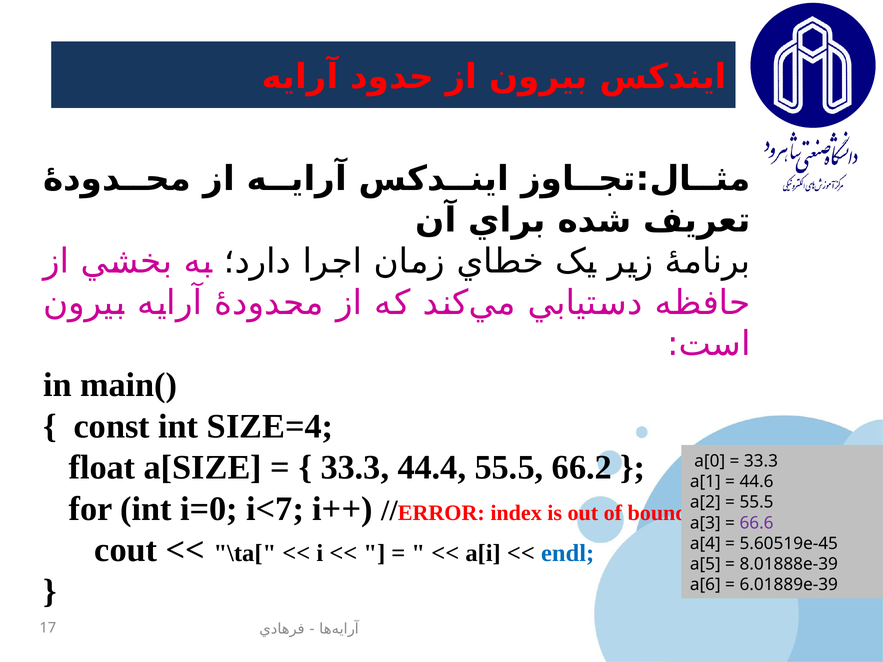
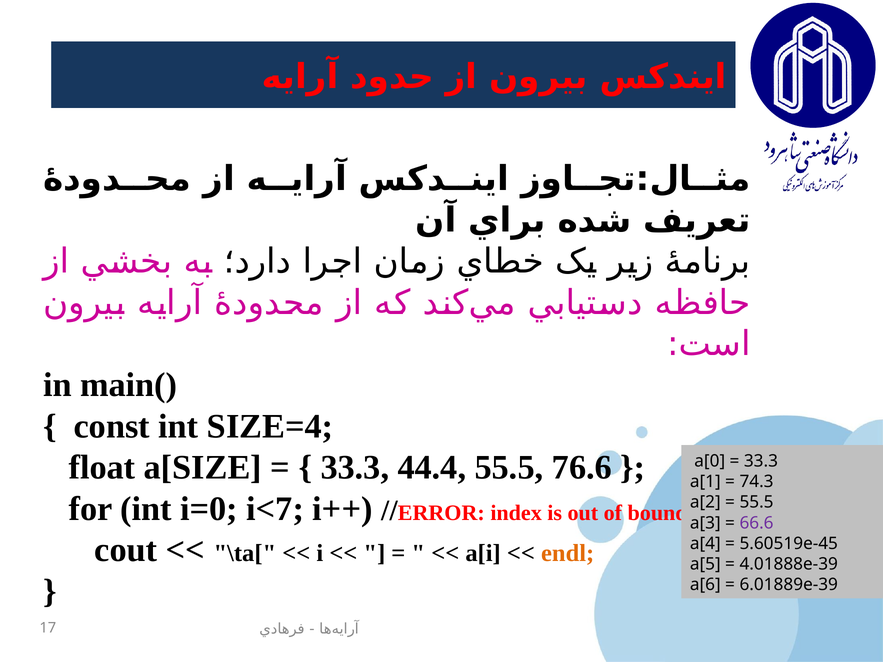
66.2: 66.2 -> 76.6
44.6: 44.6 -> 74.3
endl colour: blue -> orange
8.01888e-39: 8.01888e-39 -> 4.01888e-39
